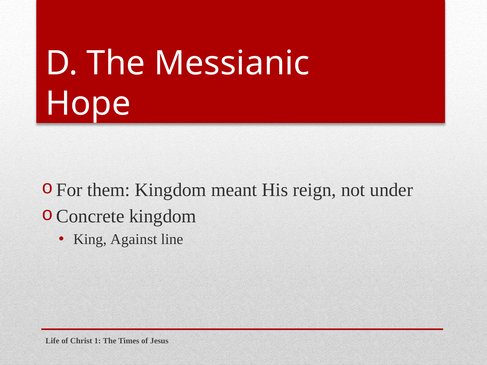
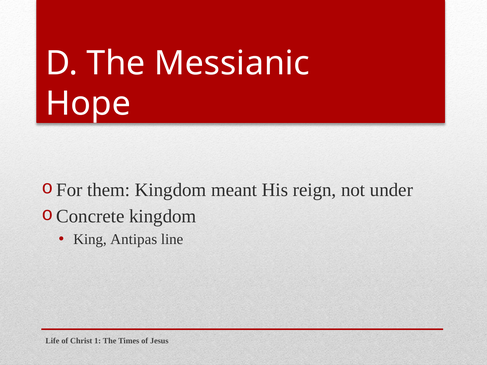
Against: Against -> Antipas
